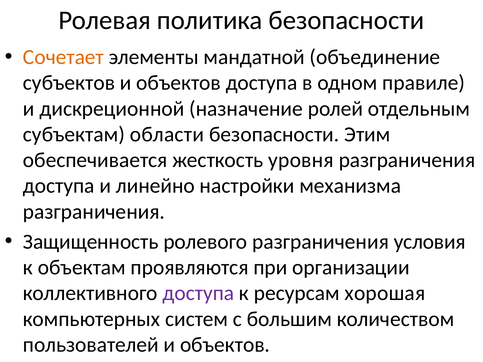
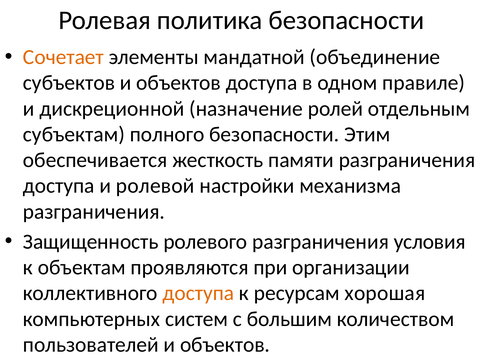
области: области -> полного
уровня: уровня -> памяти
линейно: линейно -> ролевой
доступа at (198, 293) colour: purple -> orange
